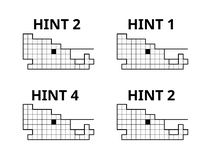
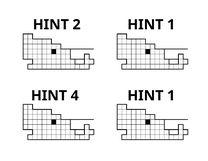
4 HINT 2: 2 -> 1
